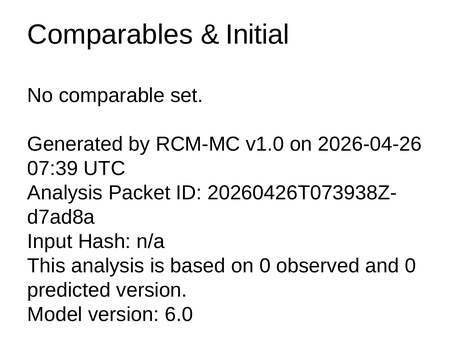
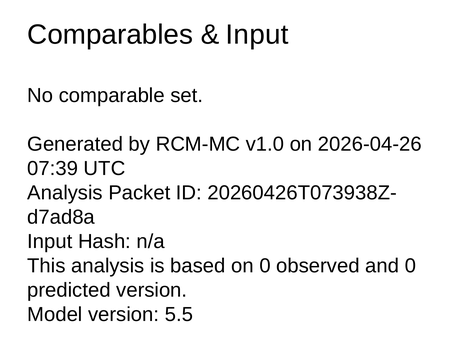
Initial at (257, 35): Initial -> Input
6.0: 6.0 -> 5.5
